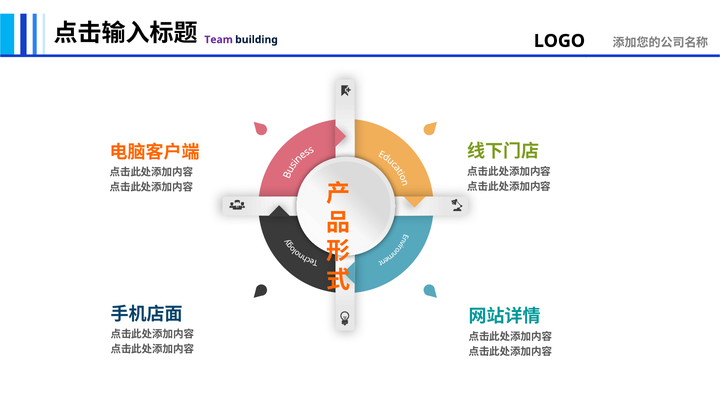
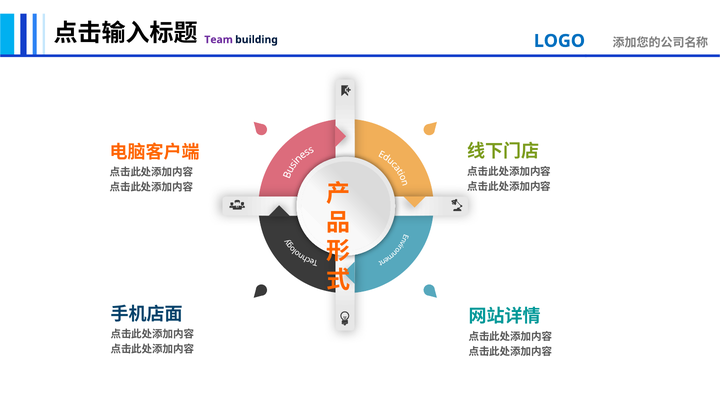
LOGO colour: black -> blue
